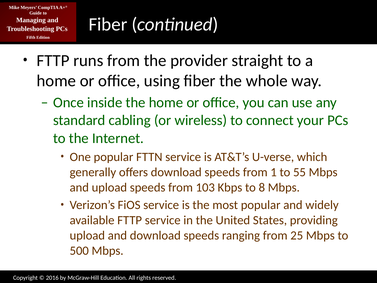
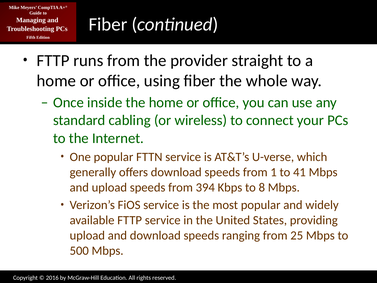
55: 55 -> 41
103: 103 -> 394
